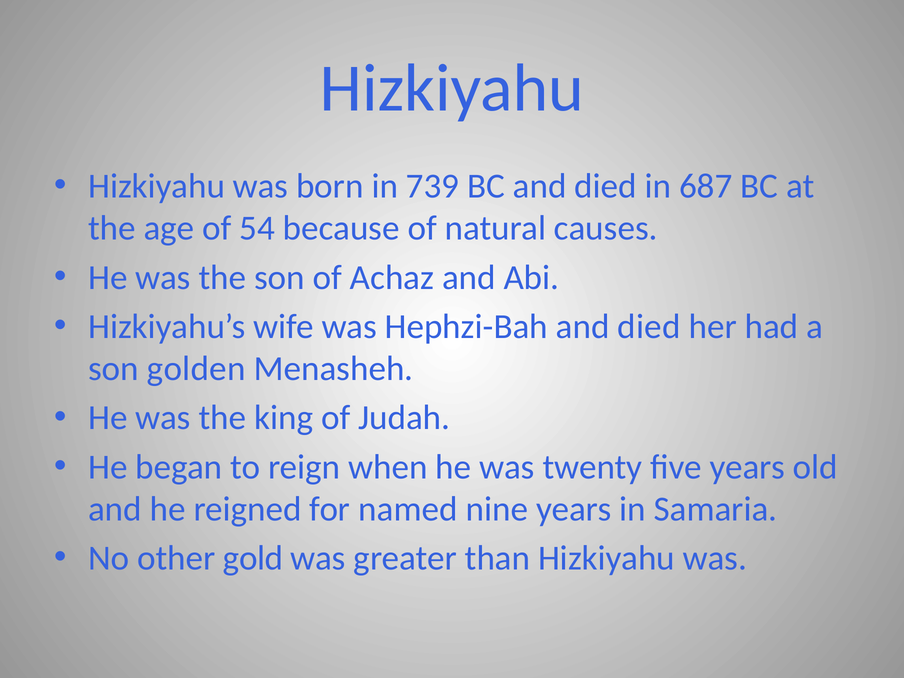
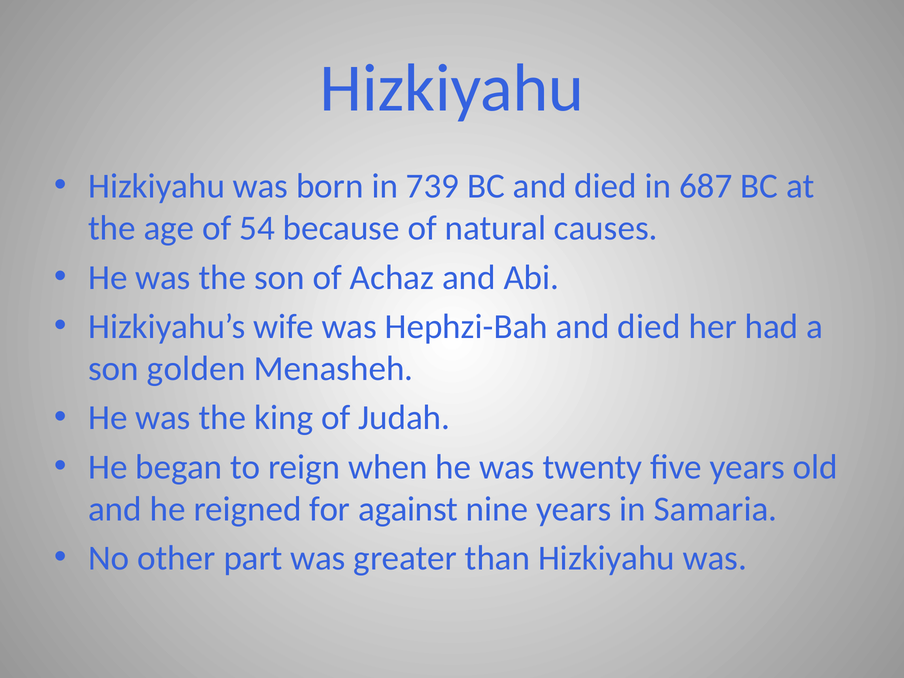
named: named -> against
gold: gold -> part
